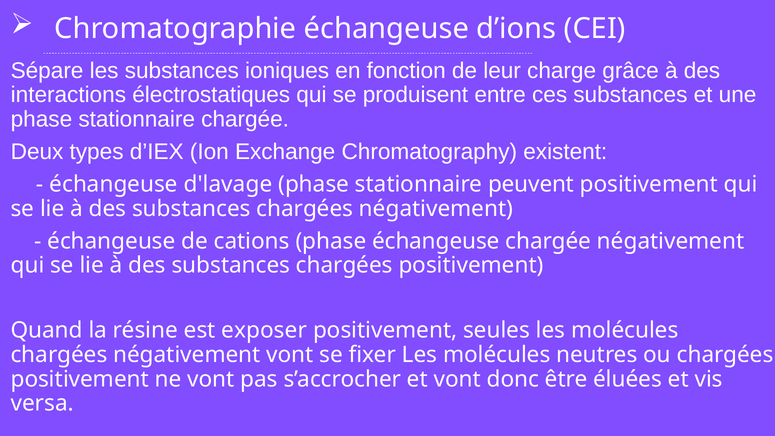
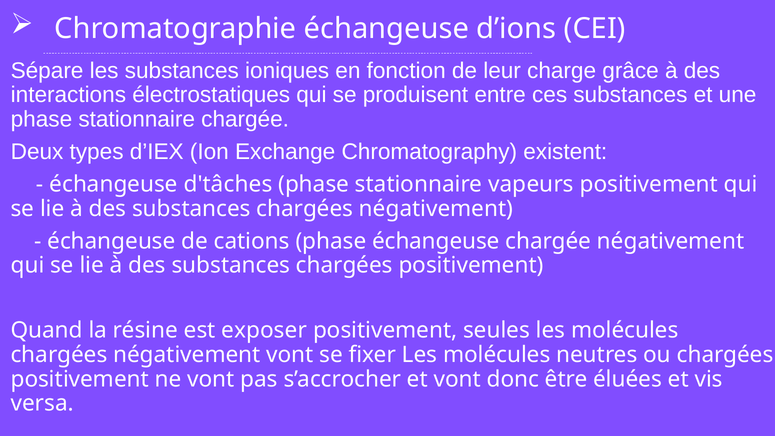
d'lavage: d'lavage -> d'tâches
peuvent: peuvent -> vapeurs
